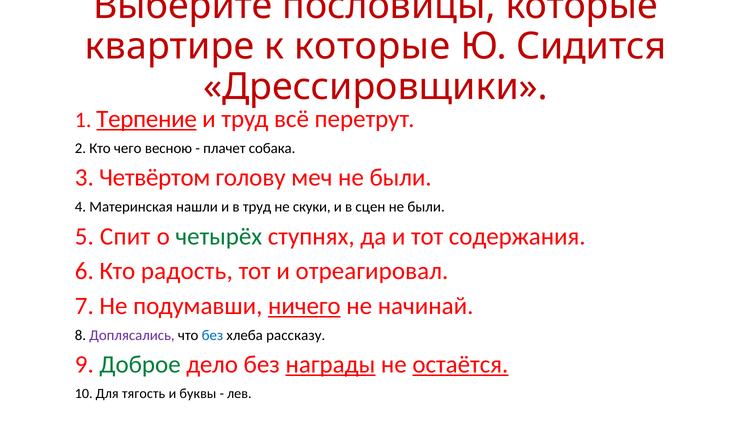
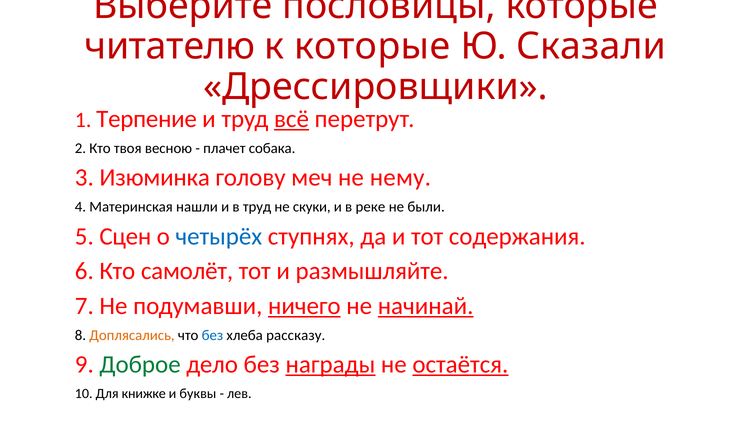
квартире: квартире -> читателю
Сидится: Сидится -> Сказали
Терпение underline: present -> none
всё underline: none -> present
чего: чего -> твоя
Четвёртом: Четвёртом -> Изюминка
меч не были: были -> нему
сцен: сцен -> реке
Спит: Спит -> Сцен
четырёх colour: green -> blue
радость: радость -> самолёт
отреагировал: отреагировал -> размышляйте
начинай underline: none -> present
Доплясались colour: purple -> orange
тягость: тягость -> книжке
